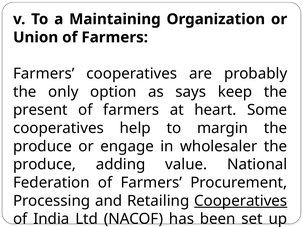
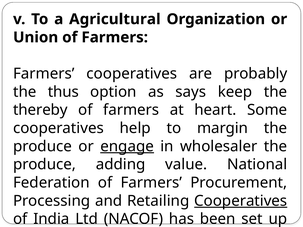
Maintaining: Maintaining -> Agricultural
only: only -> thus
present: present -> thereby
engage underline: none -> present
